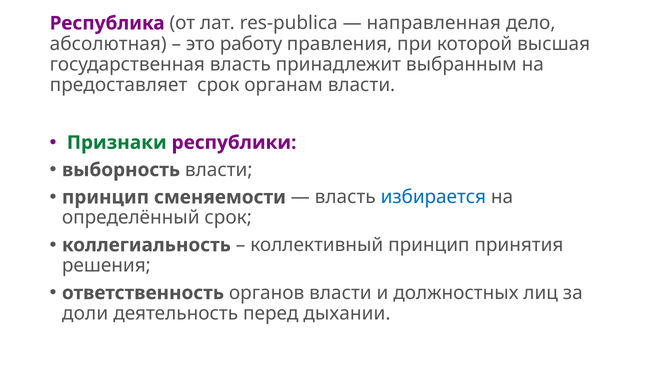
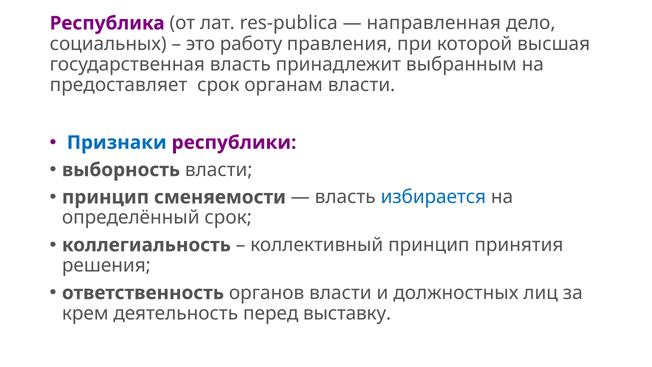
абсолютная: абсолютная -> социальных
Признаки colour: green -> blue
доли: доли -> крем
дыхании: дыхании -> выставку
